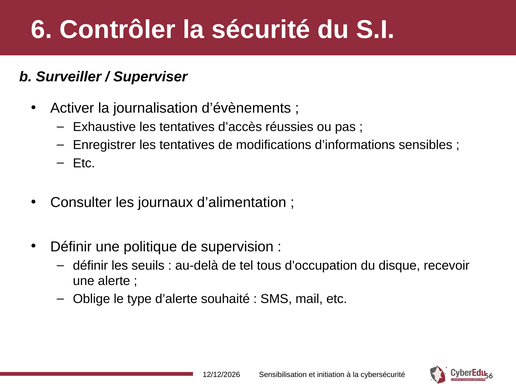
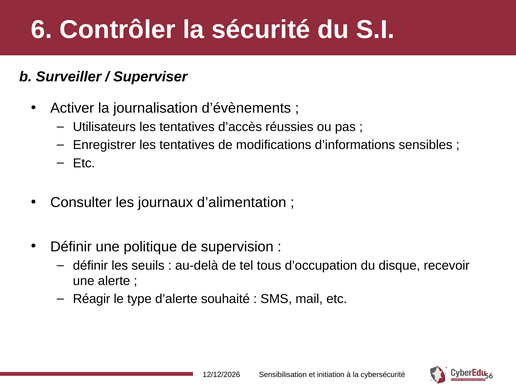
Exhaustive: Exhaustive -> Utilisateurs
Oblige: Oblige -> Réagir
